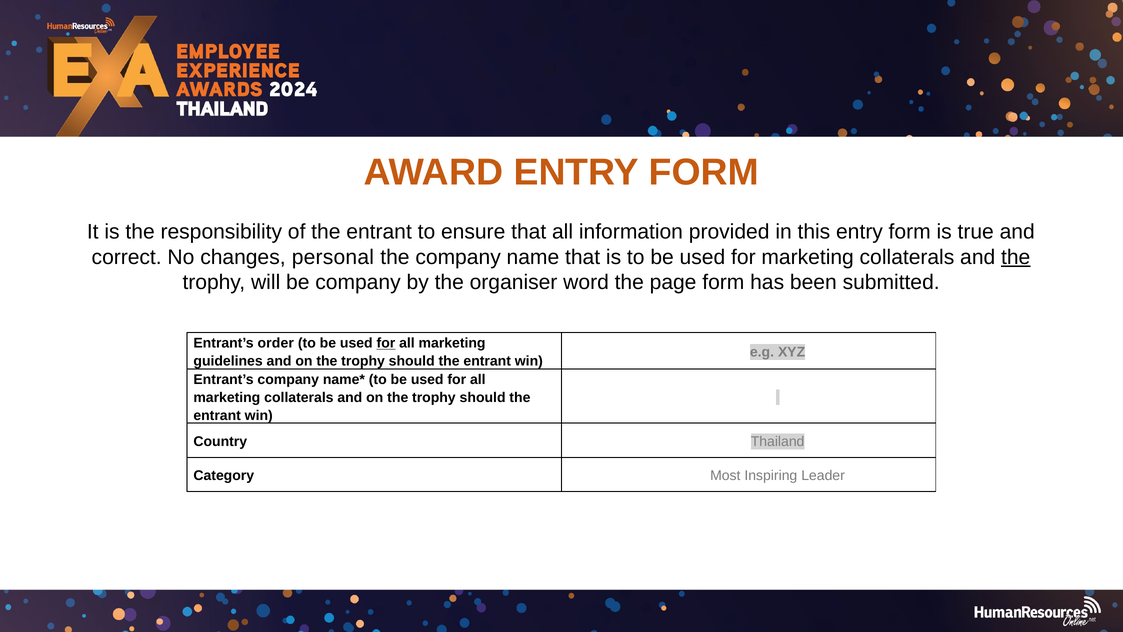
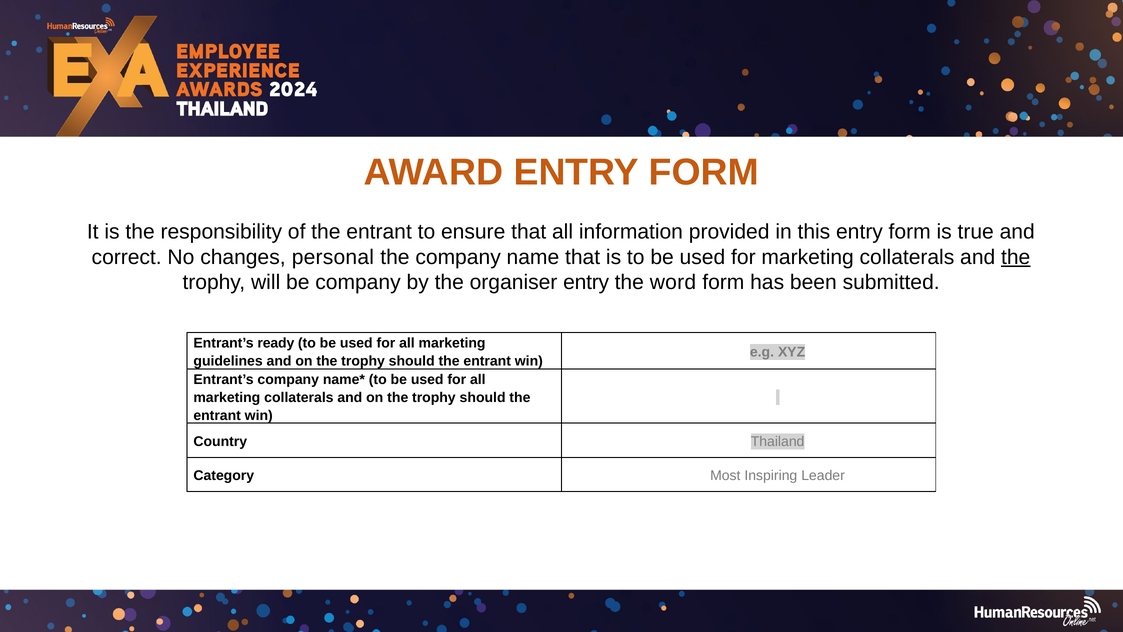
organiser word: word -> entry
page: page -> word
order: order -> ready
for at (386, 343) underline: present -> none
